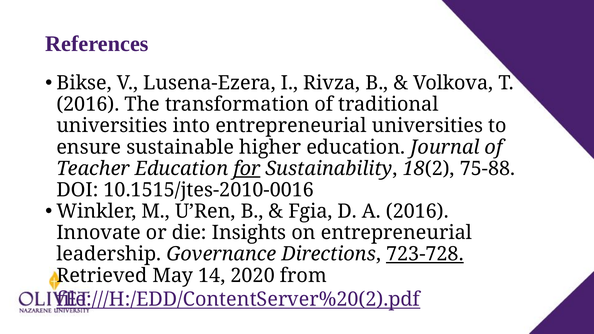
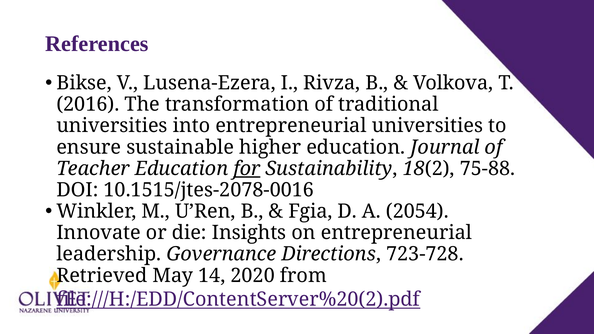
10.1515/jtes-2010-0016: 10.1515/jtes-2010-0016 -> 10.1515/jtes-2078-0016
A 2016: 2016 -> 2054
723-728 underline: present -> none
